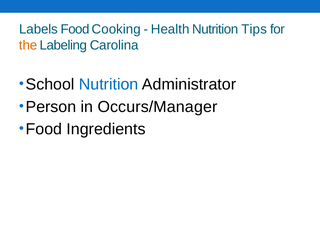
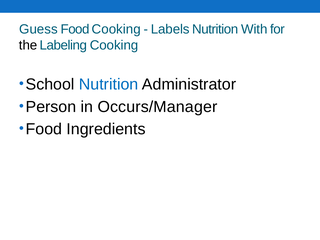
Labels: Labels -> Guess
Health: Health -> Labels
Tips: Tips -> With
the colour: orange -> black
Labeling Carolina: Carolina -> Cooking
